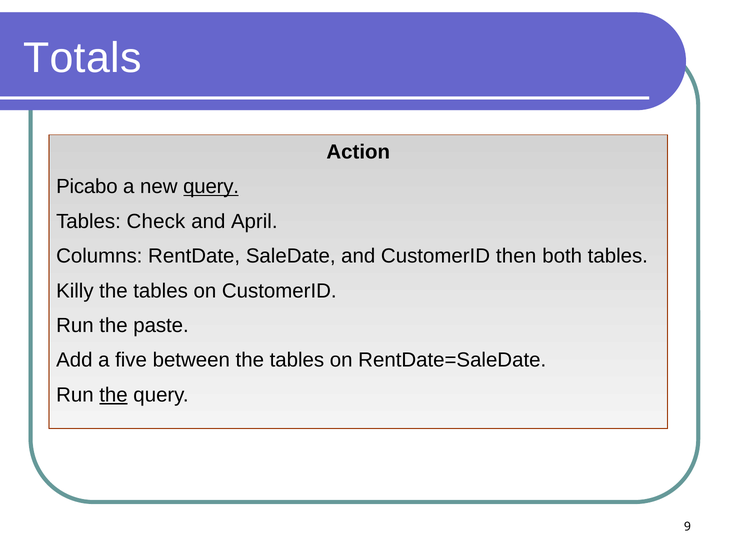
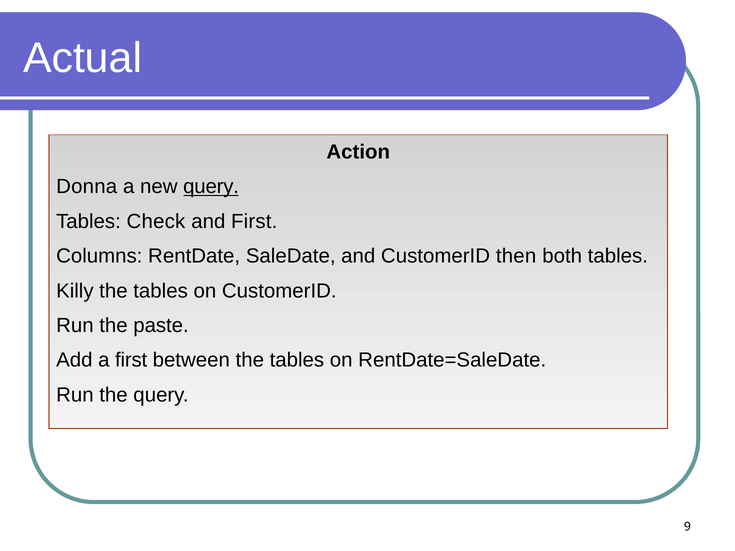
Totals: Totals -> Actual
Picabo: Picabo -> Donna
and April: April -> First
a five: five -> first
the at (113, 395) underline: present -> none
